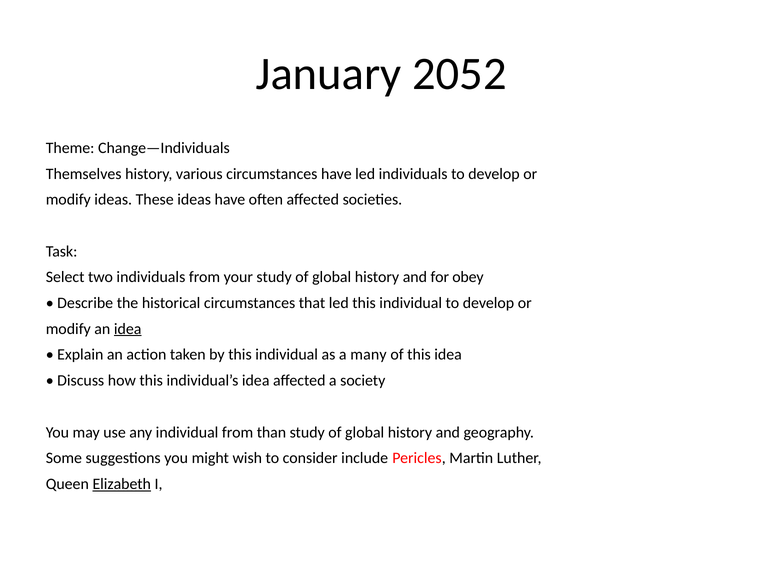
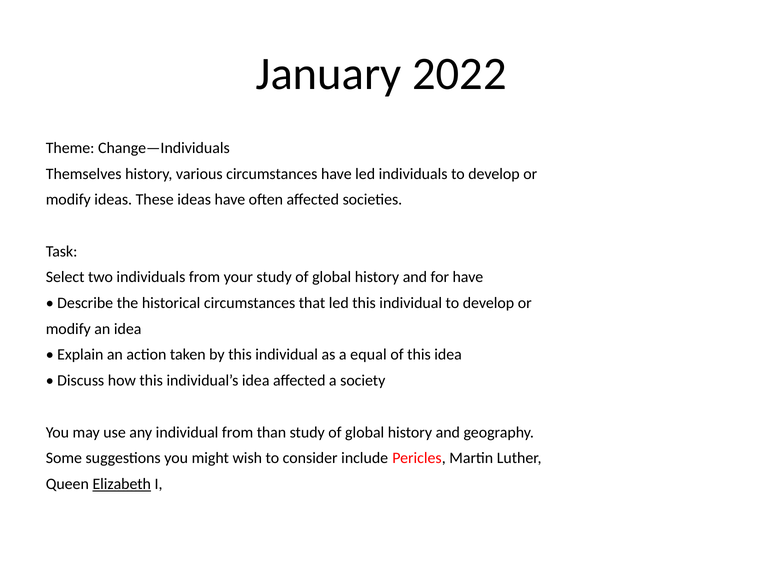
2052: 2052 -> 2022
for obey: obey -> have
idea at (128, 329) underline: present -> none
many: many -> equal
